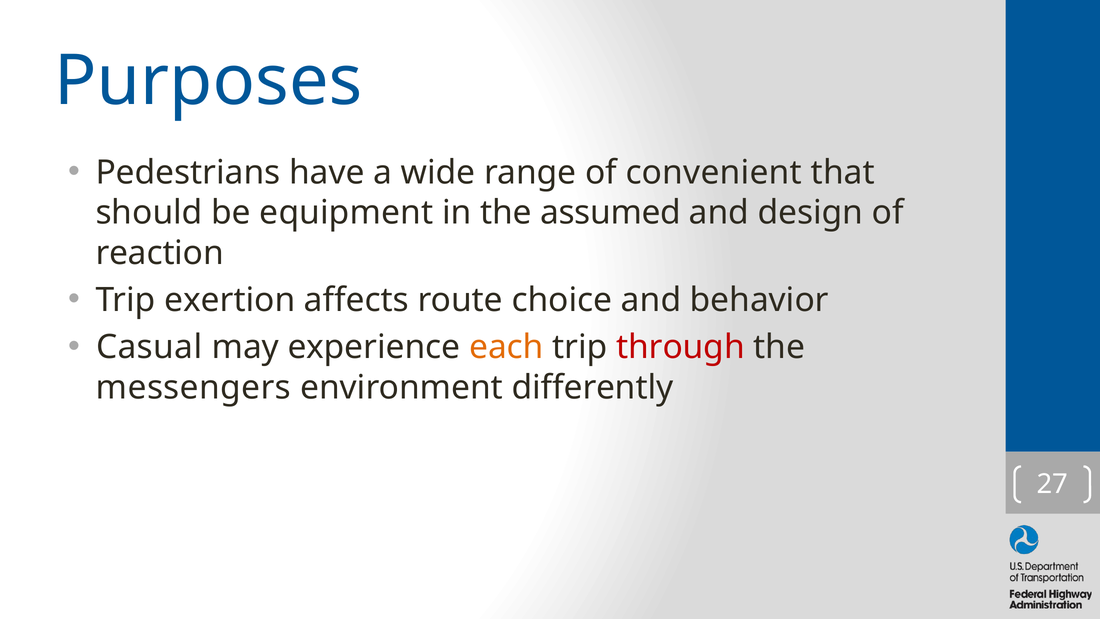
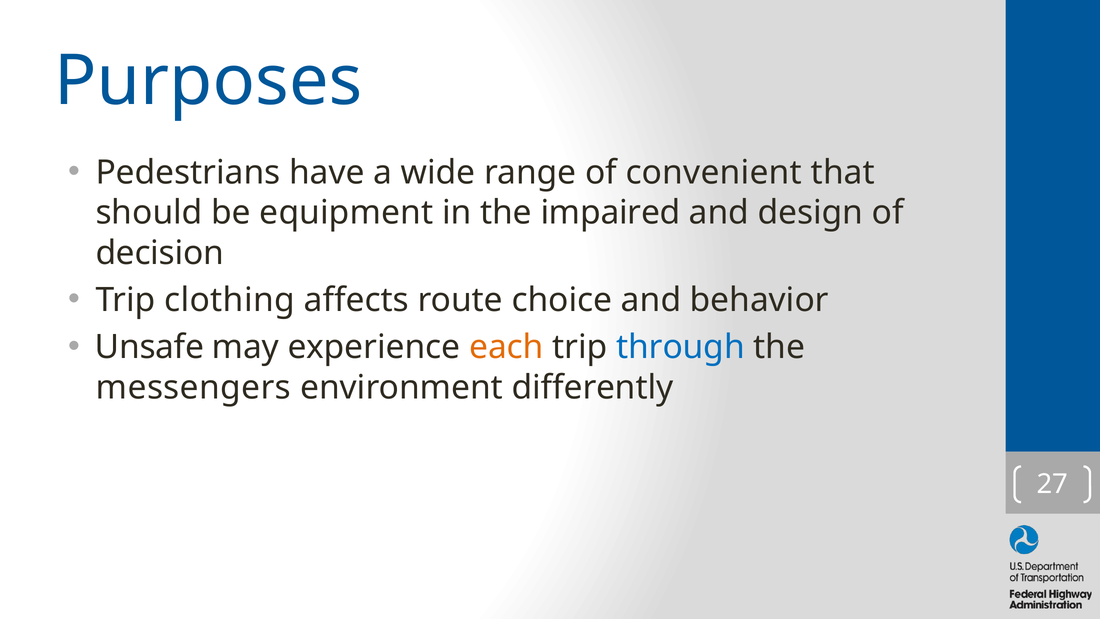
assumed: assumed -> impaired
reaction: reaction -> decision
exertion: exertion -> clothing
Casual: Casual -> Unsafe
through colour: red -> blue
